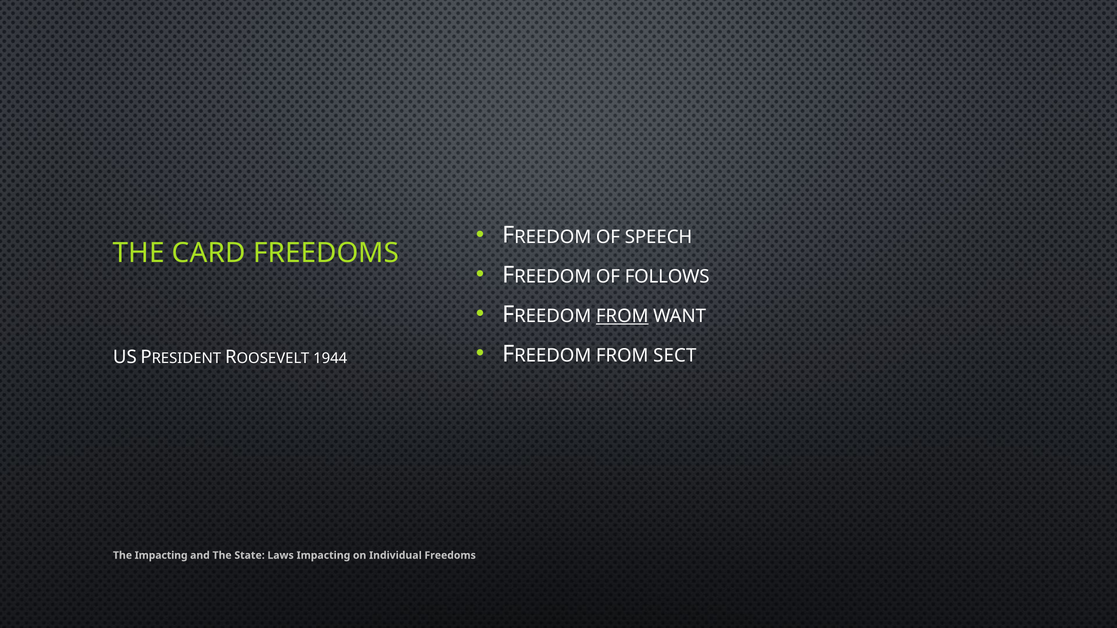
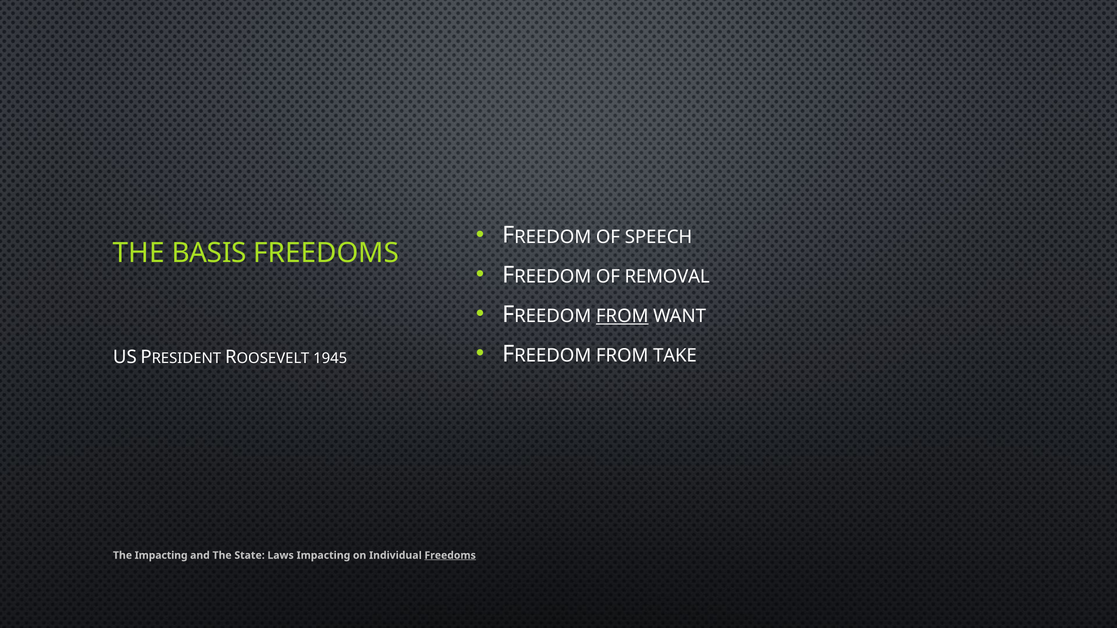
CARD: CARD -> BASIS
FOLLOWS: FOLLOWS -> REMOVAL
SECT: SECT -> TAKE
1944: 1944 -> 1945
Freedoms at (450, 556) underline: none -> present
